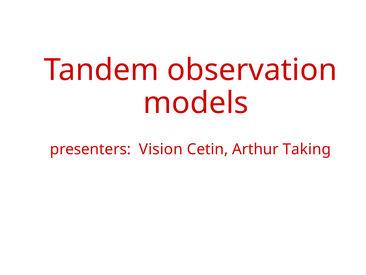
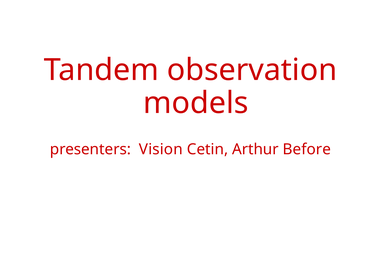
Taking: Taking -> Before
